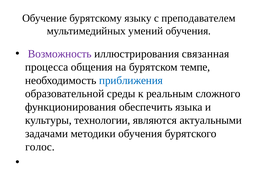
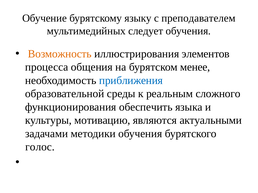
умений: умений -> следует
Возможность colour: purple -> orange
связанная: связанная -> элементов
темпе: темпе -> менее
технологии: технологии -> мотивацию
